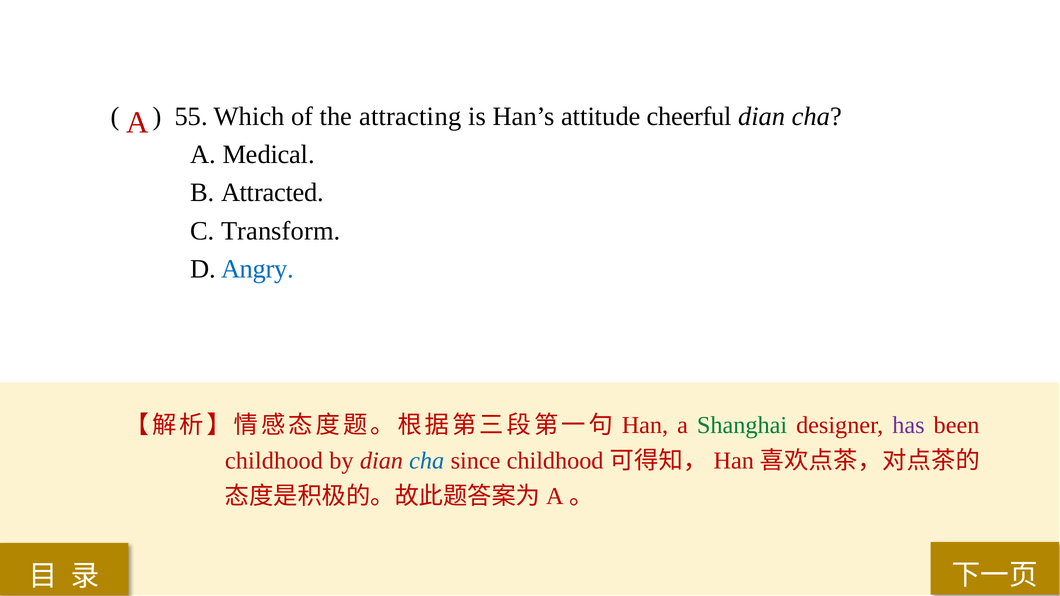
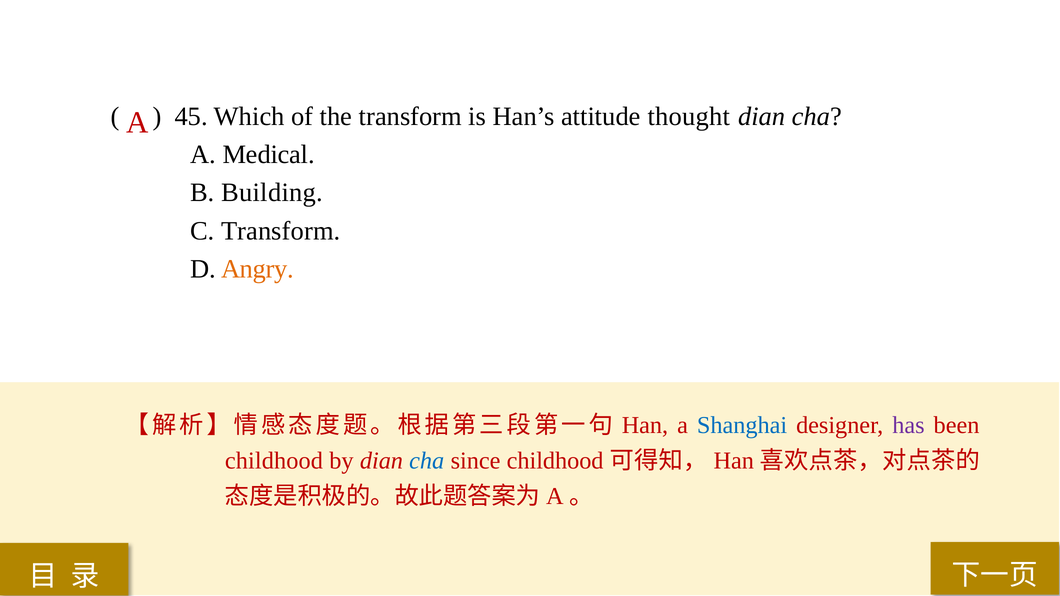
55: 55 -> 45
the attracting: attracting -> transform
cheerful: cheerful -> thought
Attracted: Attracted -> Building
Angry colour: blue -> orange
Shanghai colour: green -> blue
